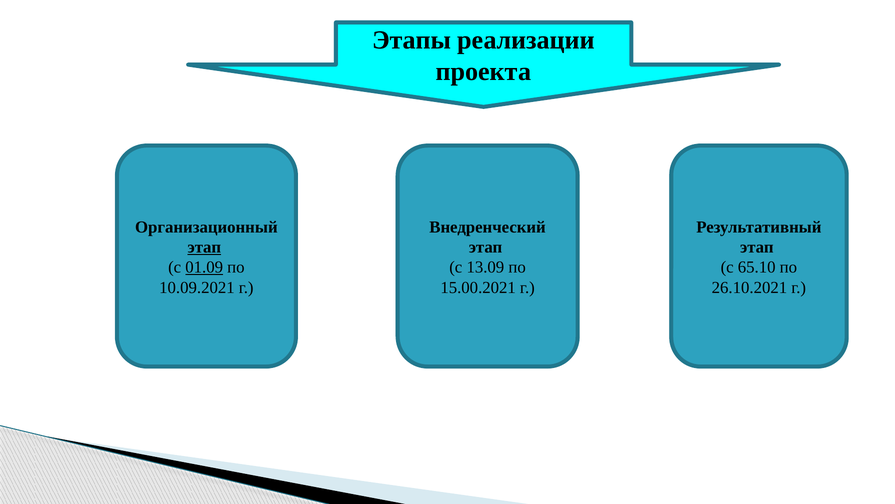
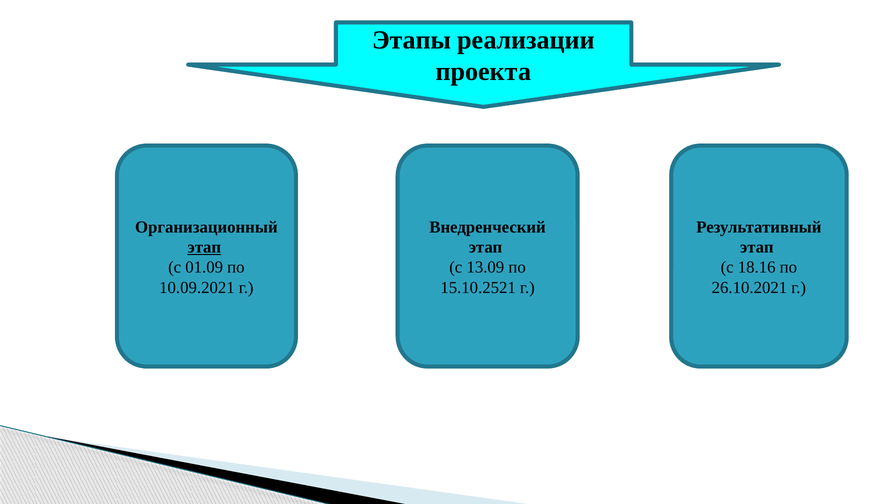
01.09 underline: present -> none
65.10: 65.10 -> 18.16
15.00.2021: 15.00.2021 -> 15.10.2521
